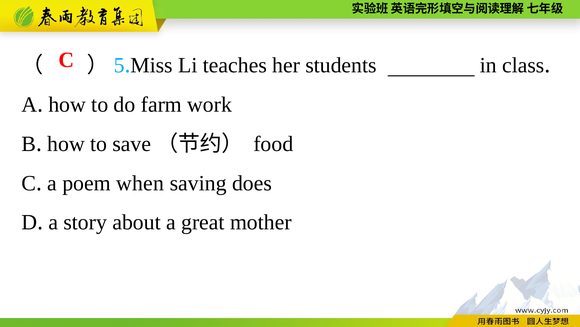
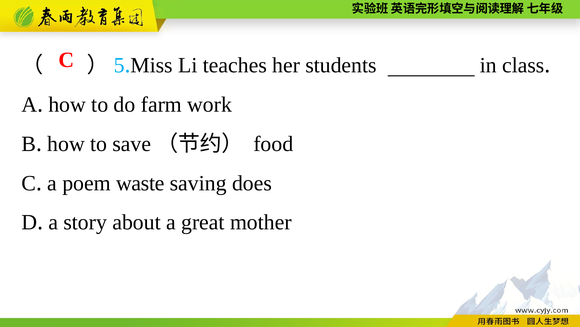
when: when -> waste
